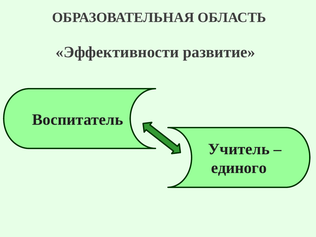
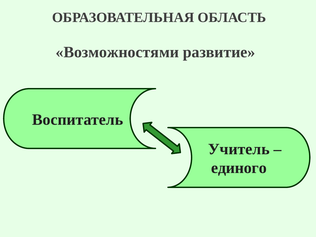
Эффективности: Эффективности -> Возможностями
